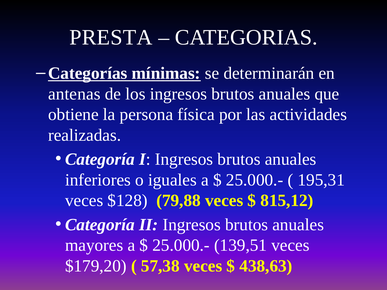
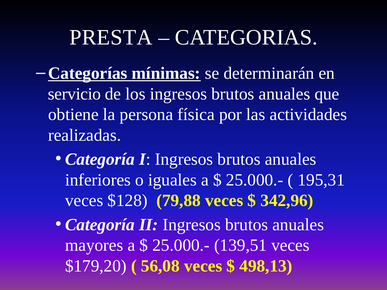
antenas: antenas -> servicio
815,12: 815,12 -> 342,96
57,38: 57,38 -> 56,08
438,63: 438,63 -> 498,13
